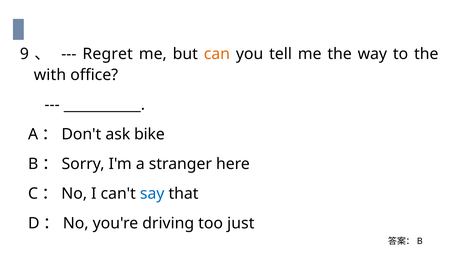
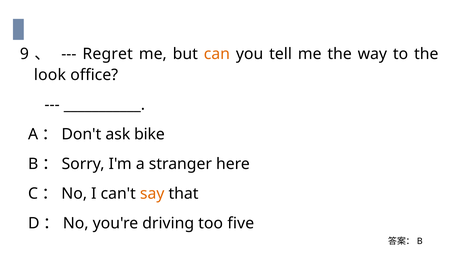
with: with -> look
say colour: blue -> orange
just: just -> five
